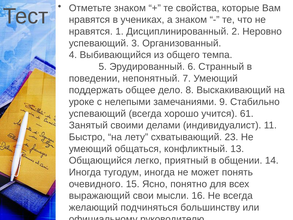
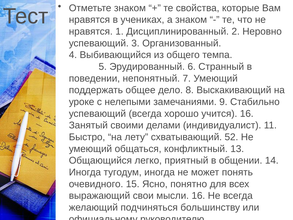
учится 61: 61 -> 16
23: 23 -> 52
